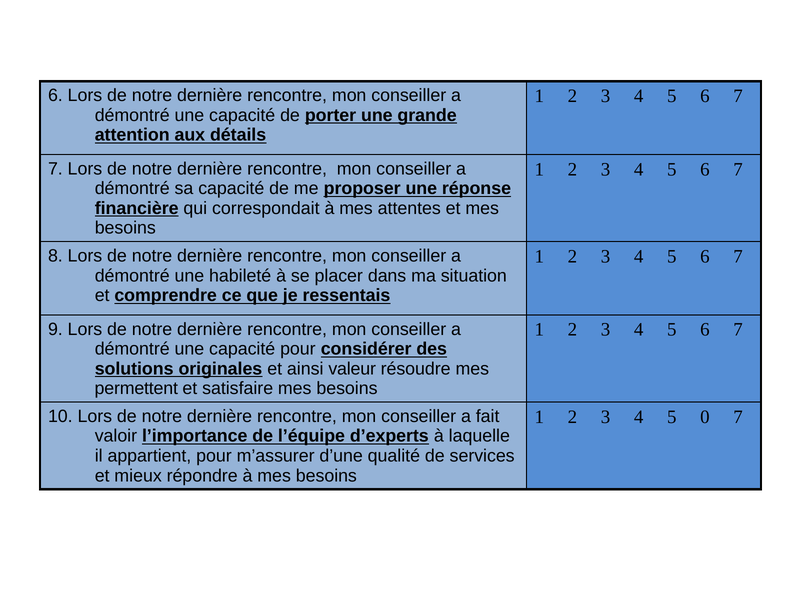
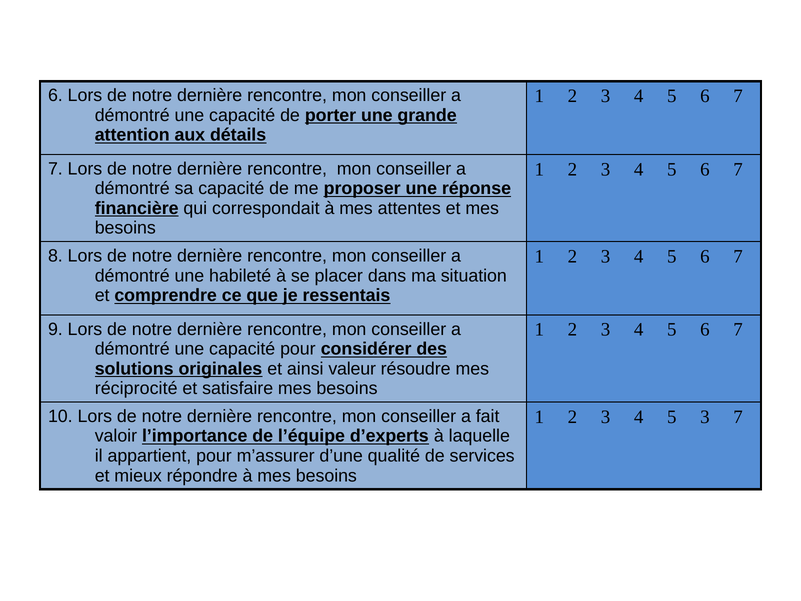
permettent: permettent -> réciprocité
5 0: 0 -> 3
